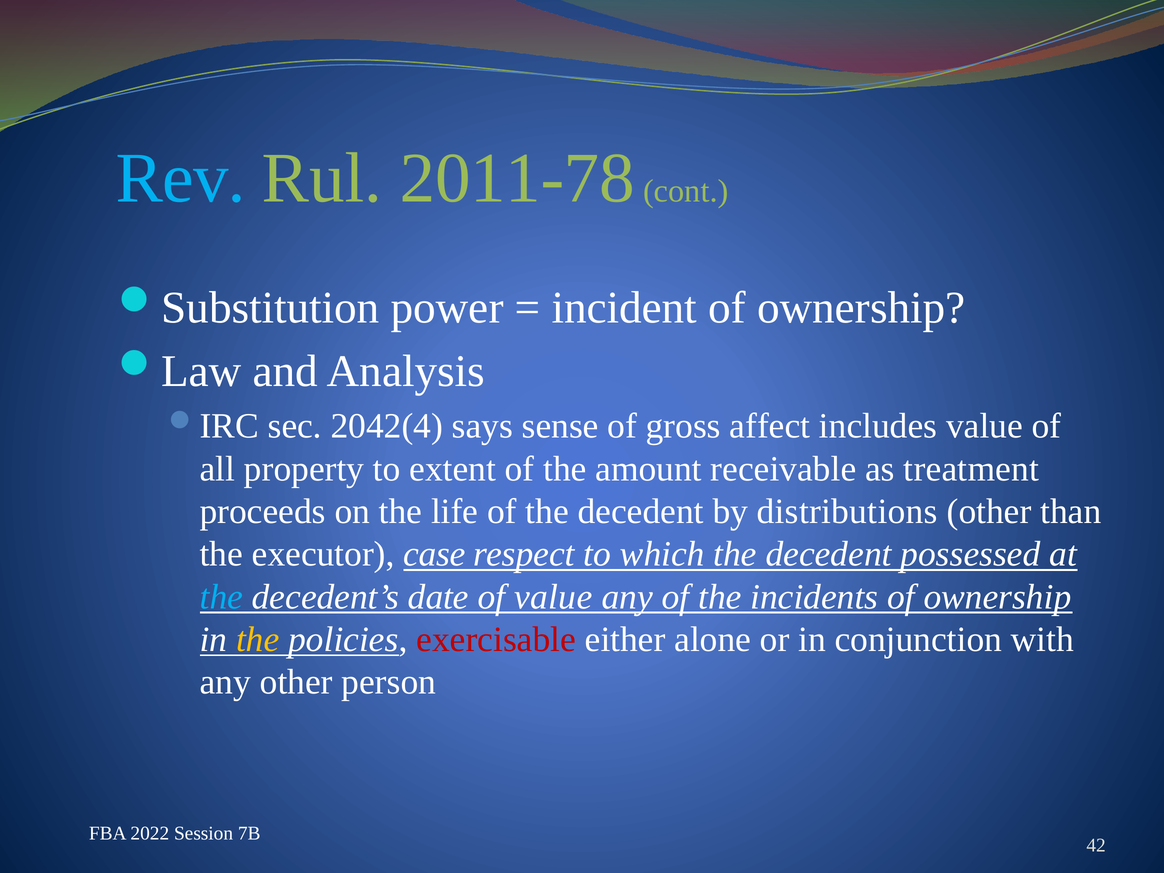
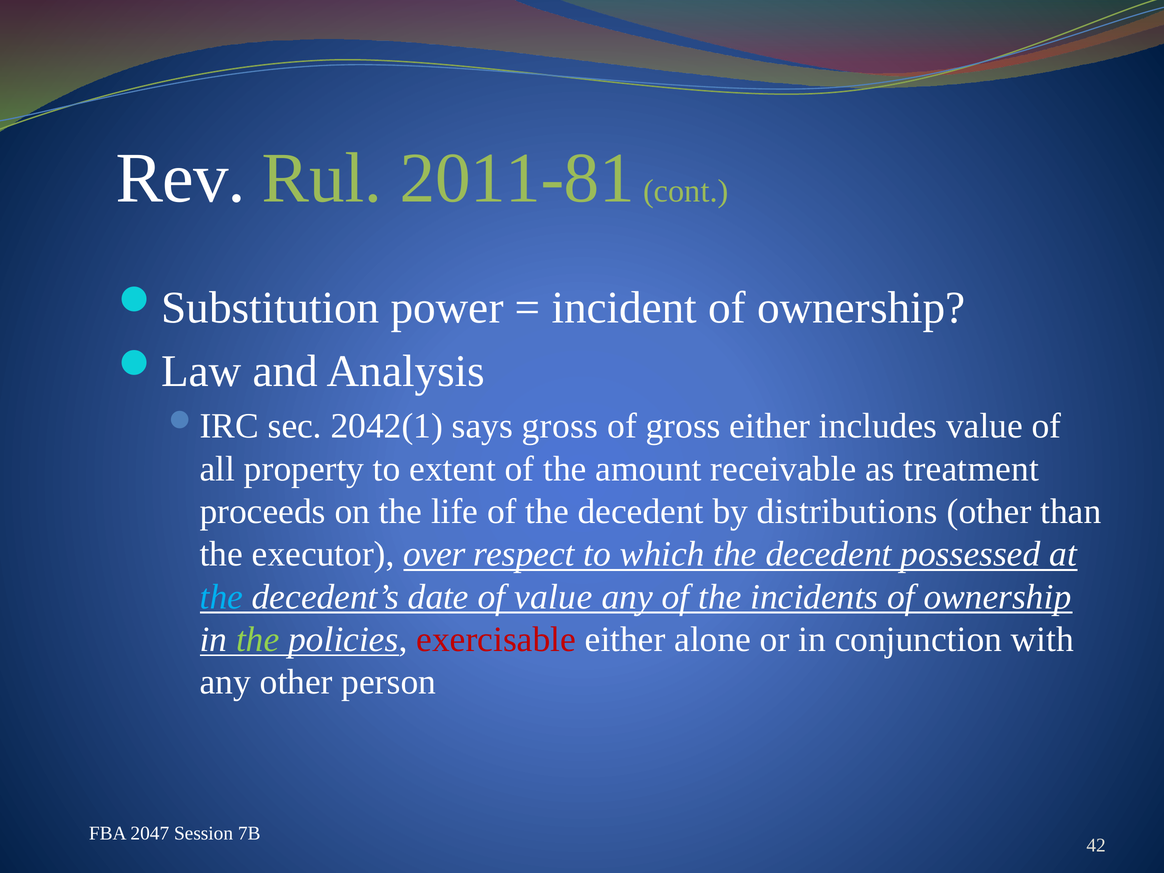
Rev colour: light blue -> white
2011-78: 2011-78 -> 2011-81
2042(4: 2042(4 -> 2042(1
says sense: sense -> gross
gross affect: affect -> either
case: case -> over
the at (258, 639) colour: yellow -> light green
2022: 2022 -> 2047
